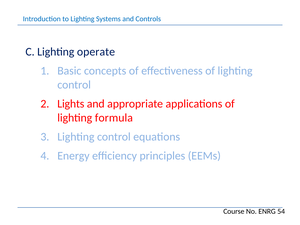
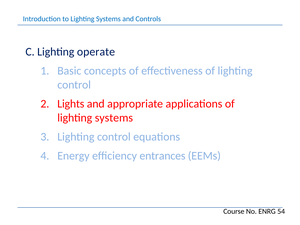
formula at (114, 118): formula -> systems
principles: principles -> entrances
